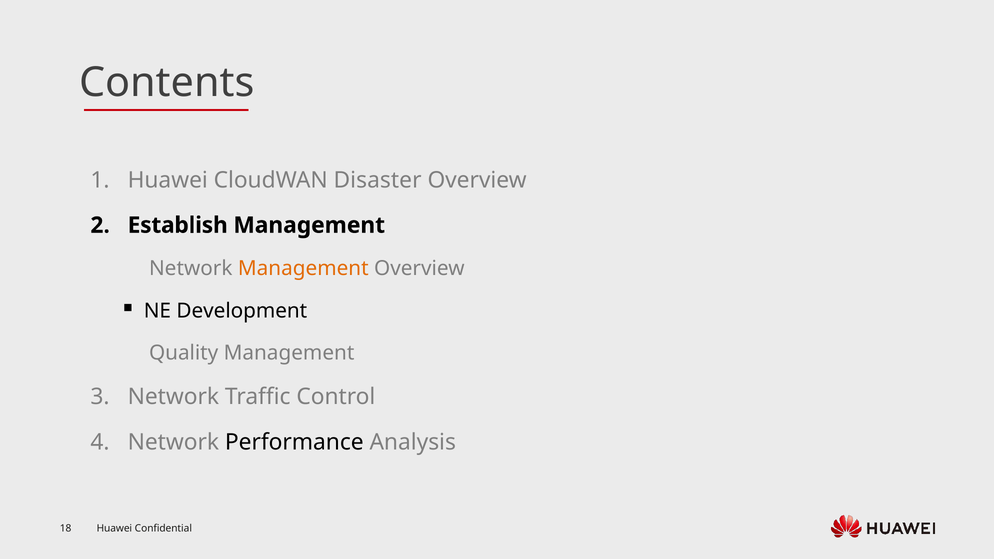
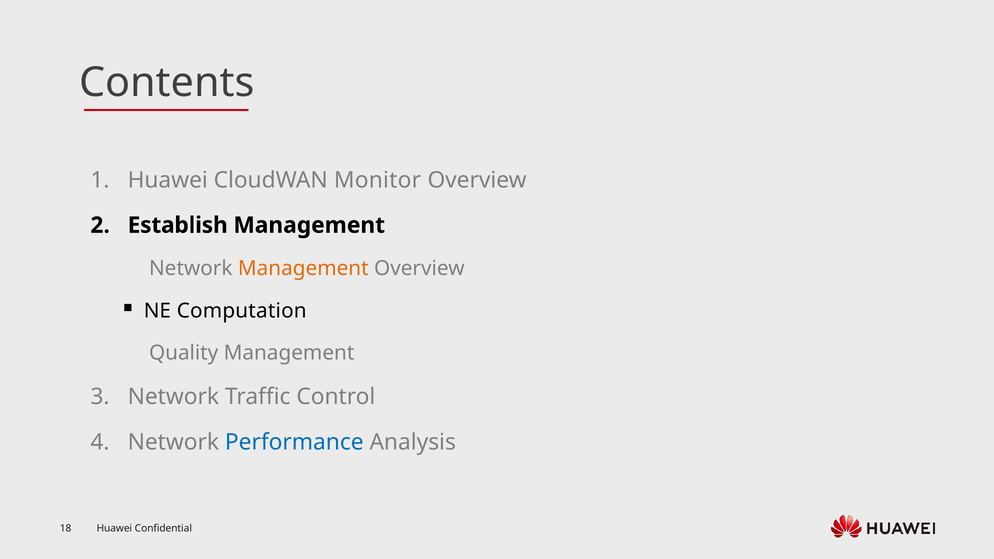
Disaster: Disaster -> Monitor
Development: Development -> Computation
Performance colour: black -> blue
